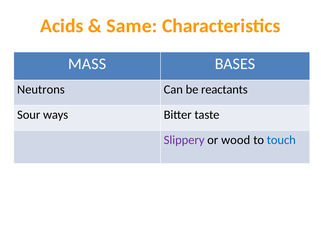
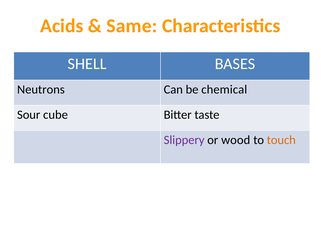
MASS: MASS -> SHELL
reactants: reactants -> chemical
ways: ways -> cube
touch colour: blue -> orange
